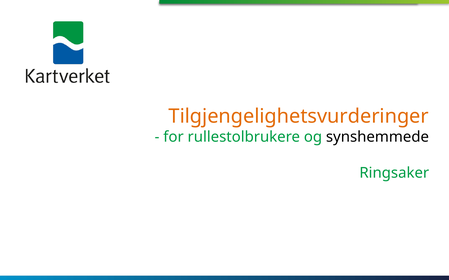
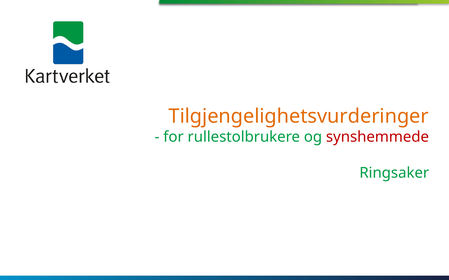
synshemmede colour: black -> red
